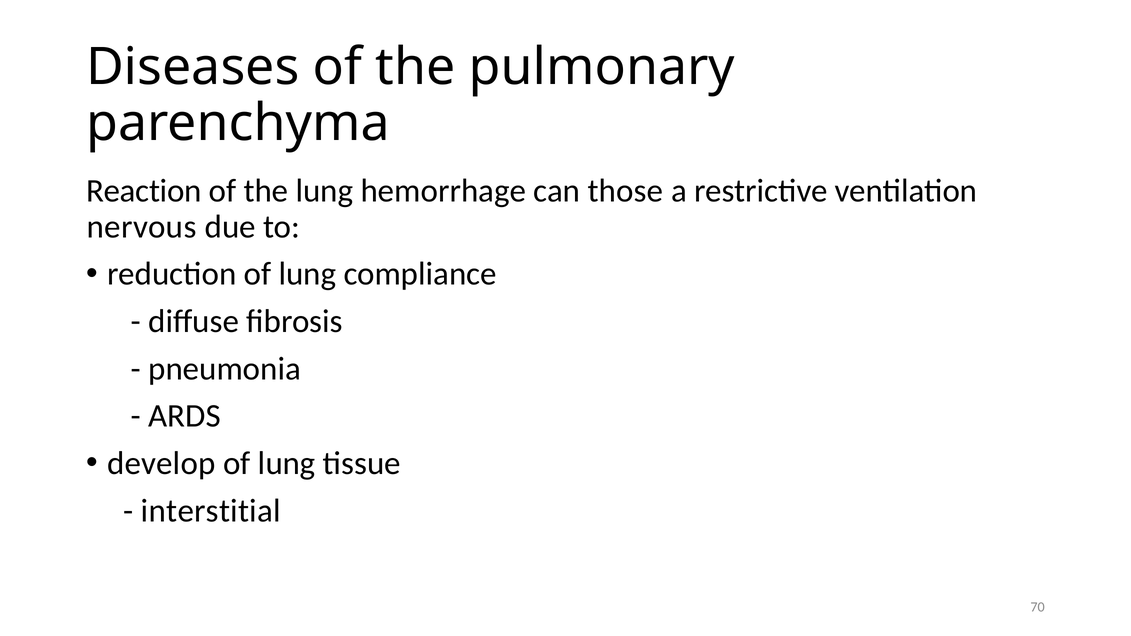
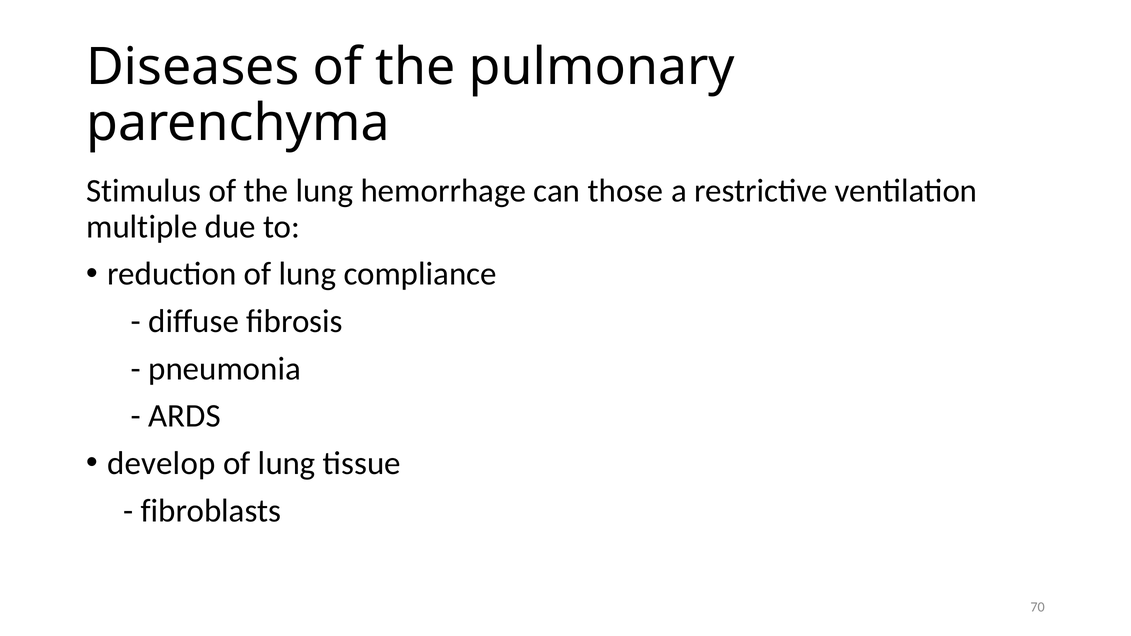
Reaction: Reaction -> Stimulus
nervous: nervous -> multiple
interstitial: interstitial -> fibroblasts
